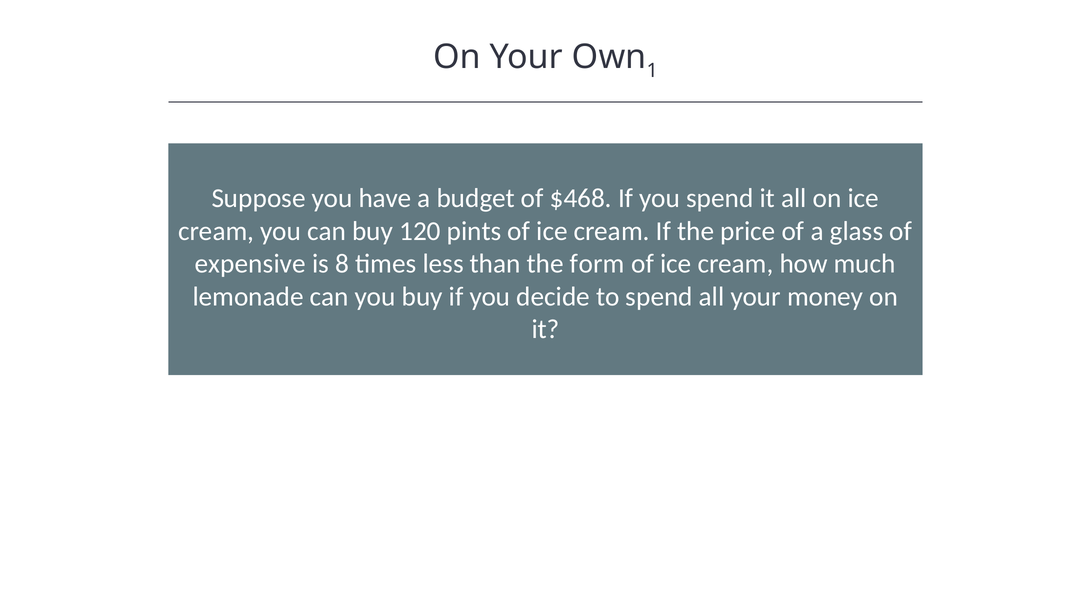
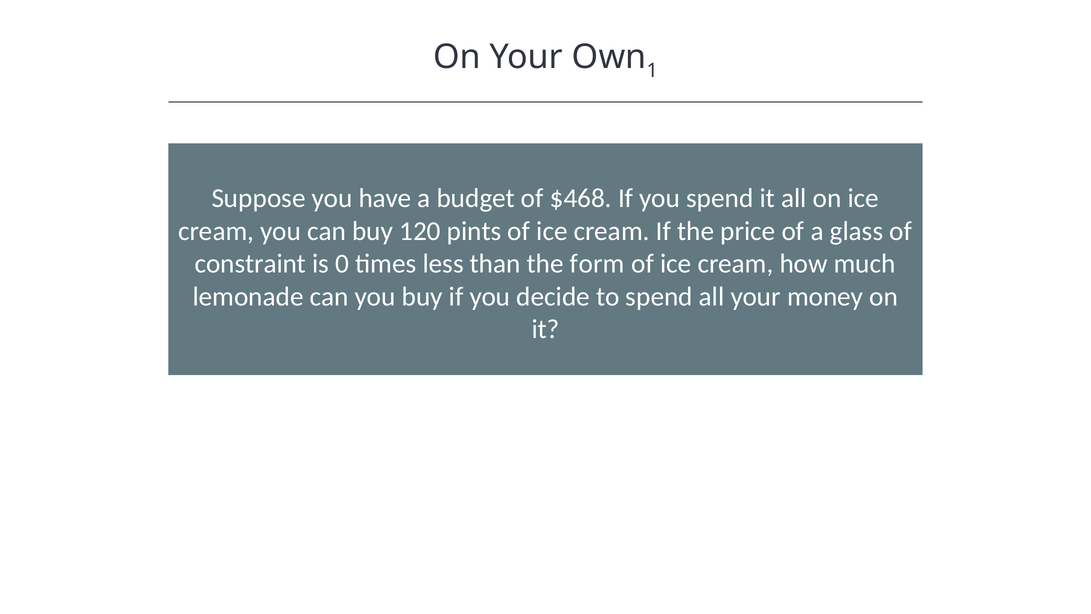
expensive: expensive -> constraint
8: 8 -> 0
